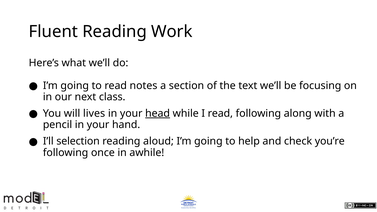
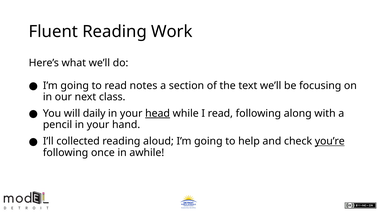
lives: lives -> daily
selection: selection -> collected
you’re underline: none -> present
